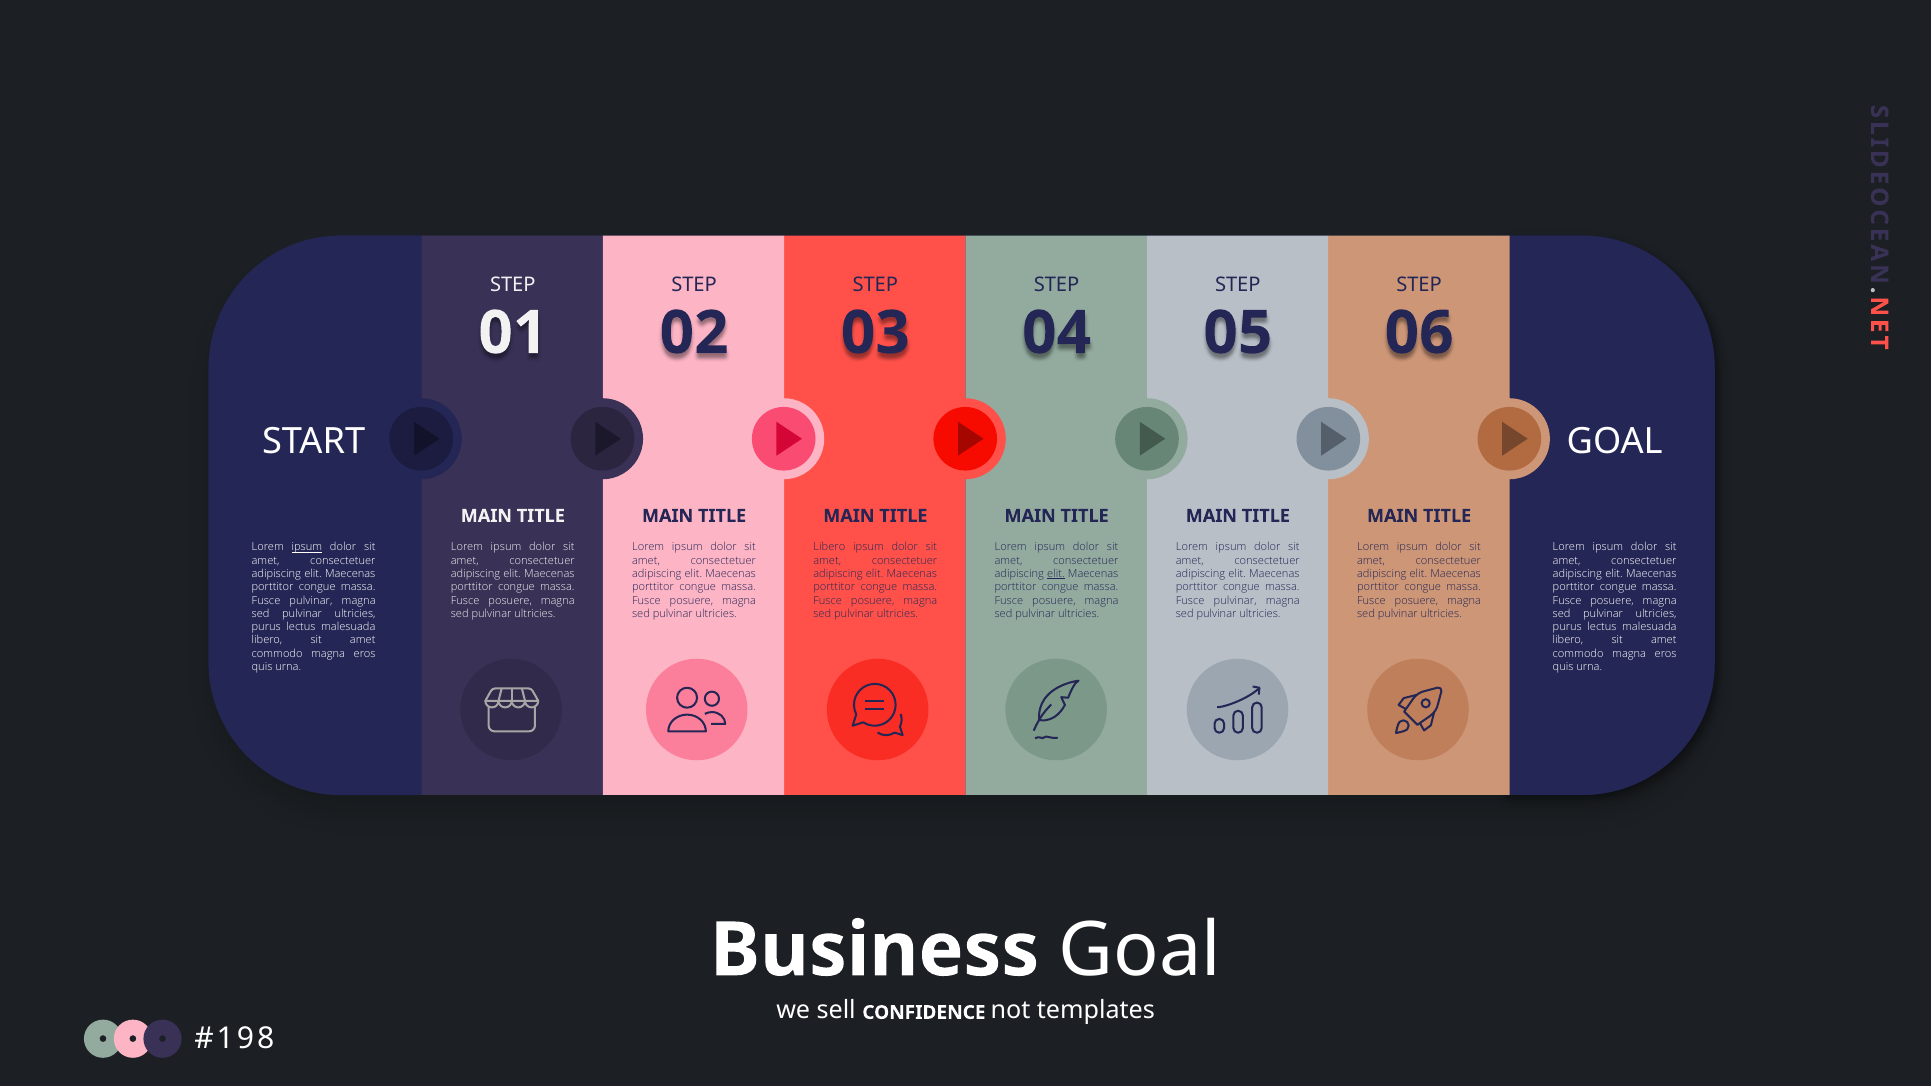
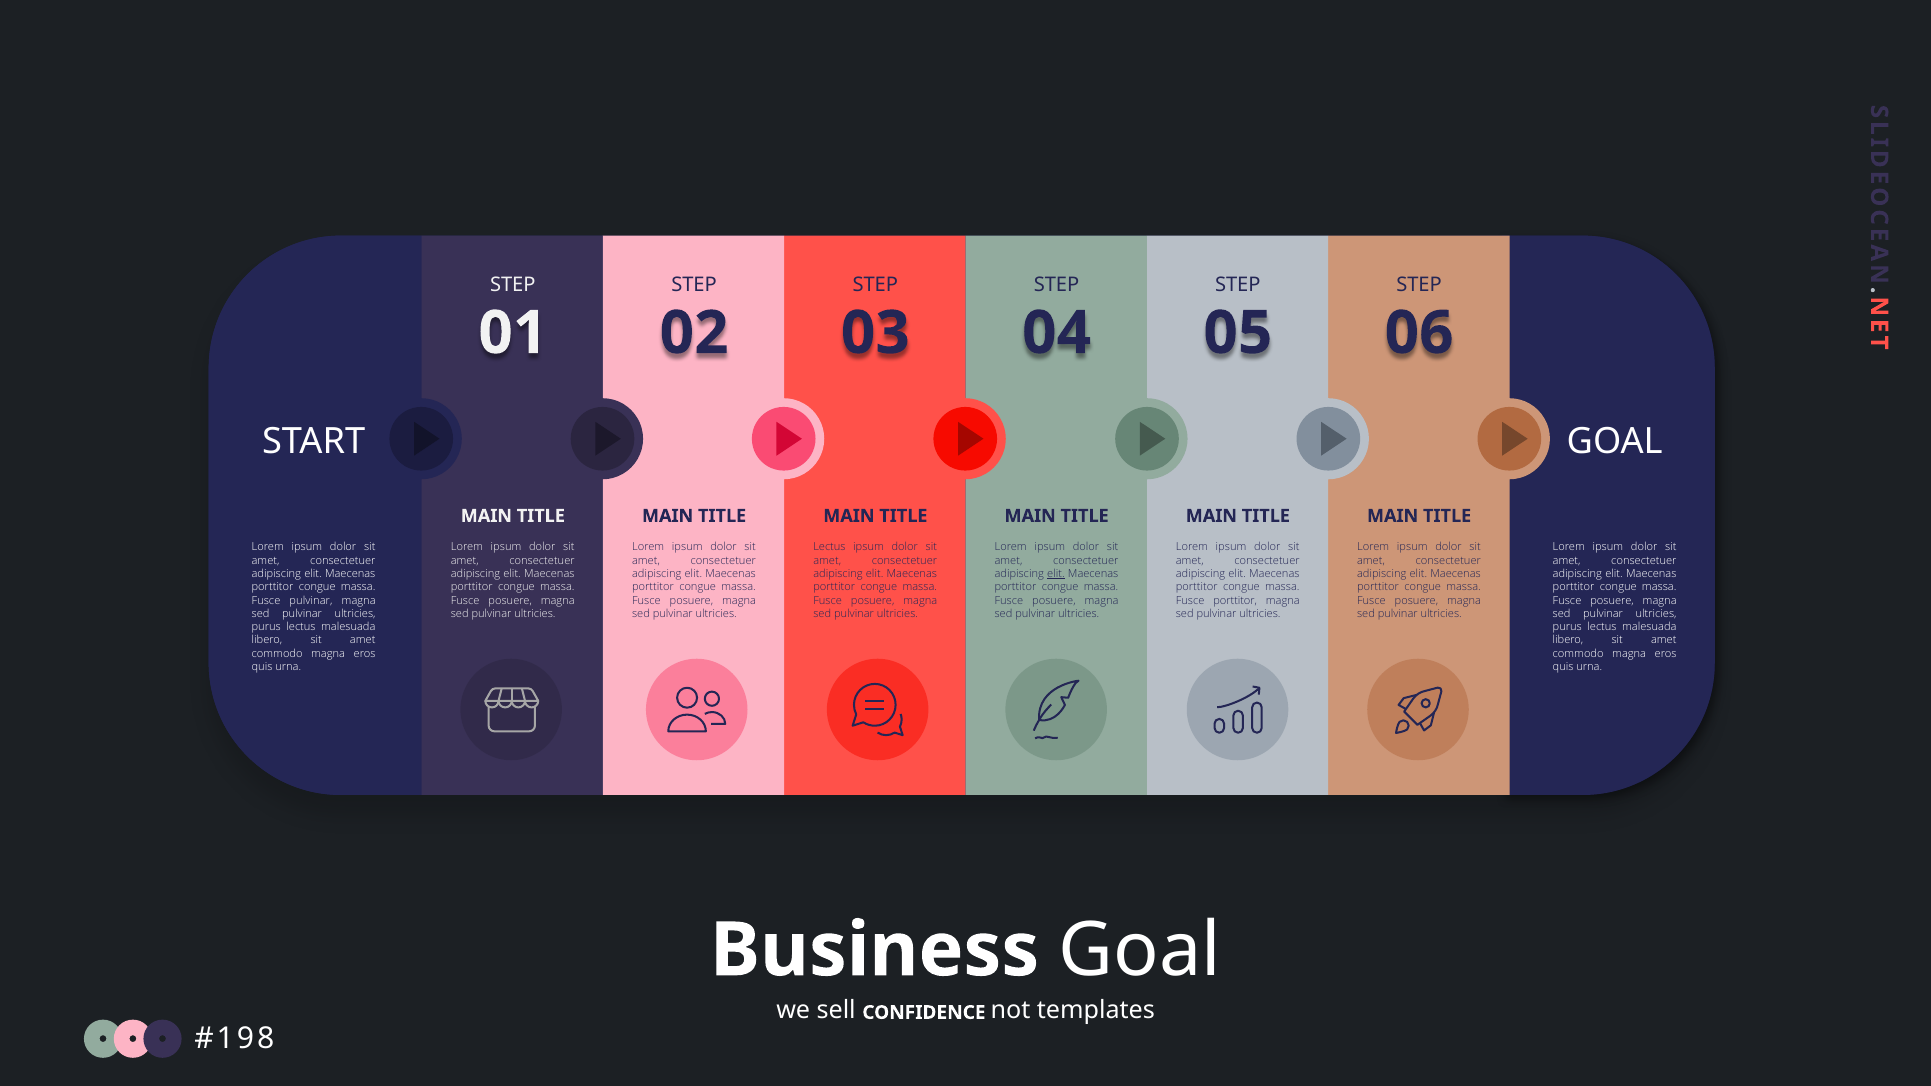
ipsum at (307, 547) underline: present -> none
Libero at (829, 547): Libero -> Lectus
pulvinar at (1235, 601): pulvinar -> porttitor
